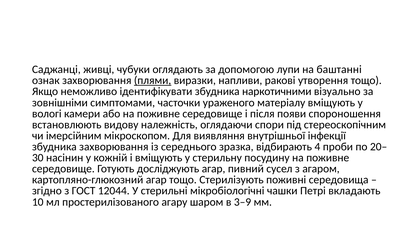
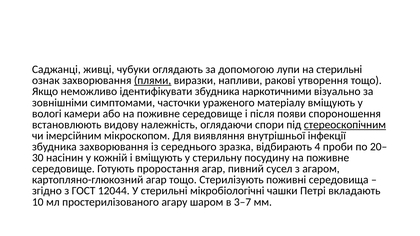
на баштанні: баштанні -> стерильні
стереоскопічним underline: none -> present
досліджують: досліджують -> проростання
3–9: 3–9 -> 3–7
